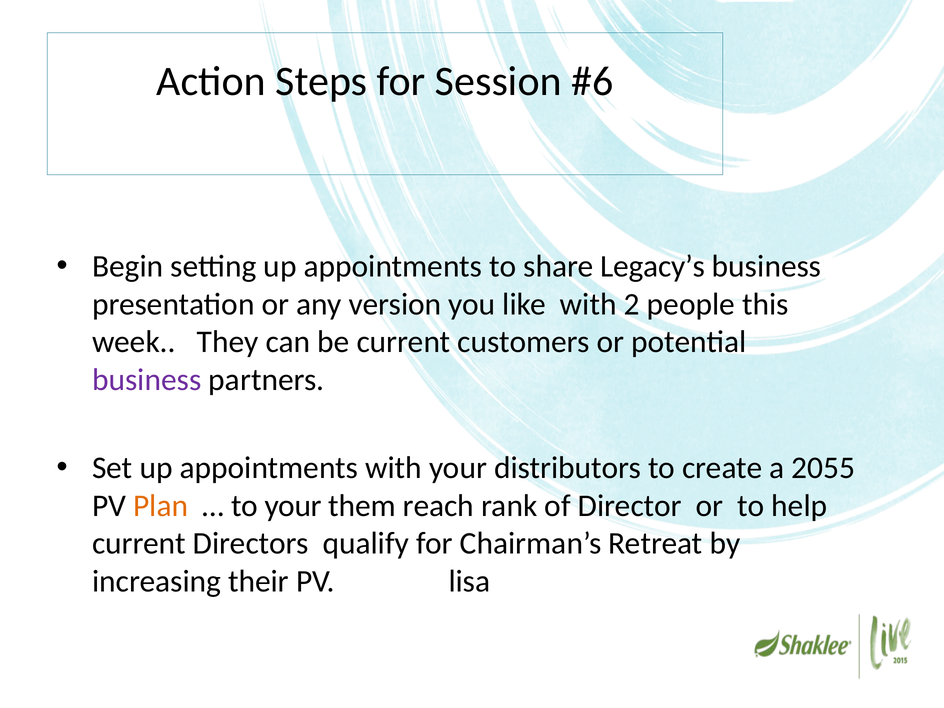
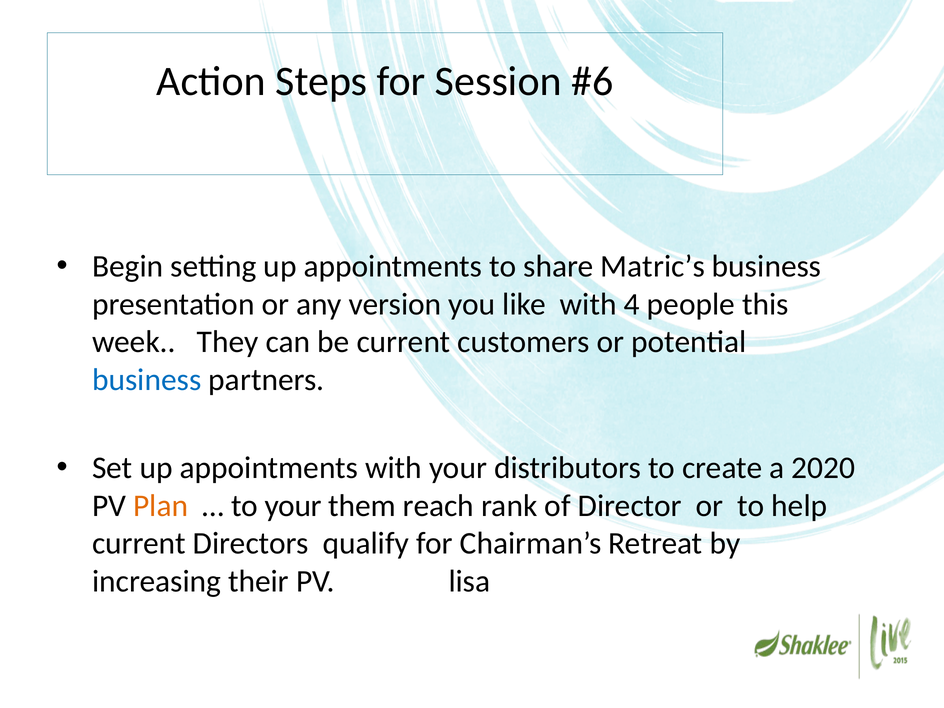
Legacy’s: Legacy’s -> Matric’s
2: 2 -> 4
business at (147, 380) colour: purple -> blue
2055: 2055 -> 2020
